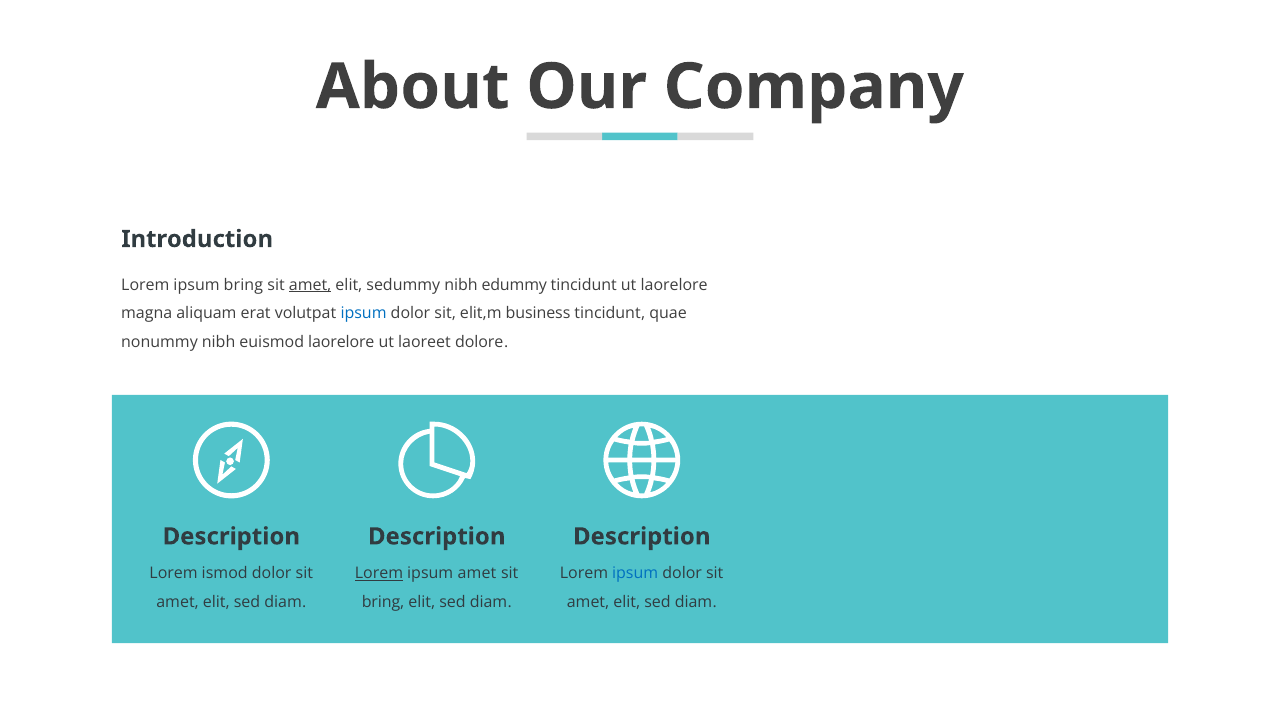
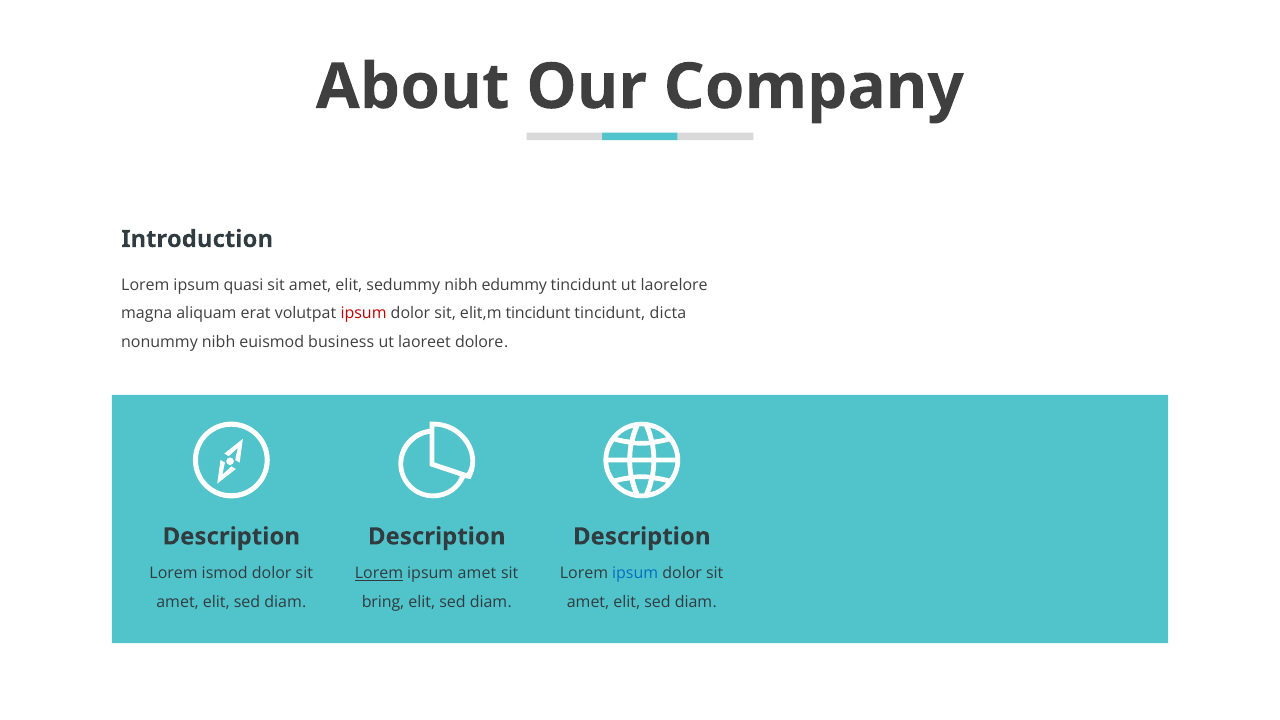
ipsum bring: bring -> quasi
amet at (310, 285) underline: present -> none
ipsum at (364, 314) colour: blue -> red
elit,m business: business -> tincidunt
quae: quae -> dicta
euismod laorelore: laorelore -> business
